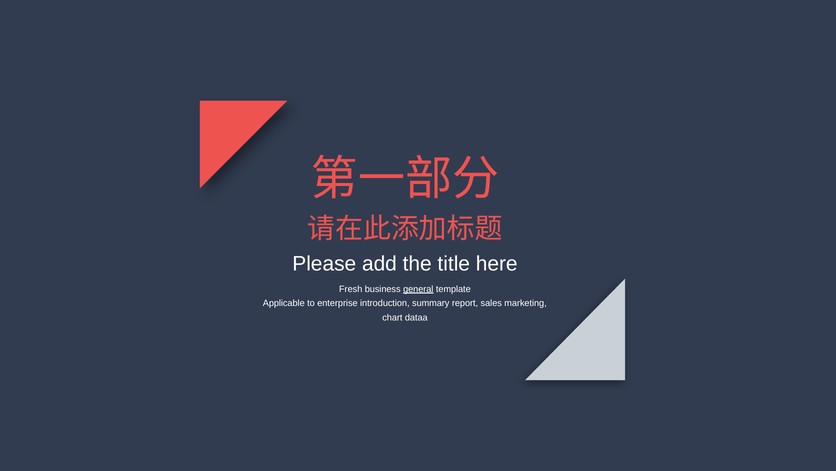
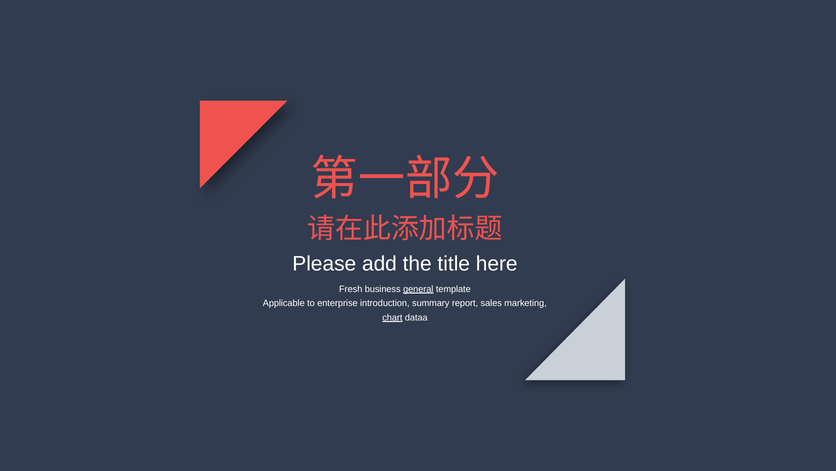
chart underline: none -> present
